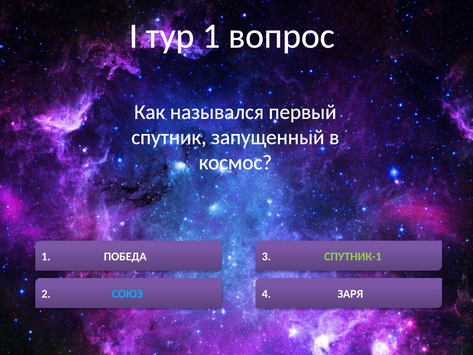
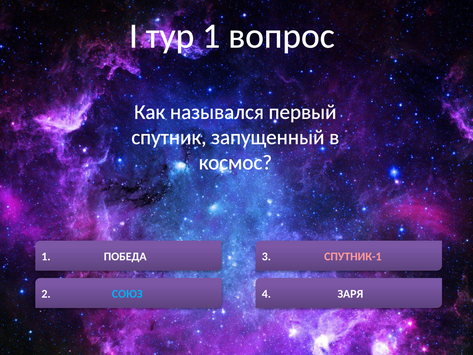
СПУТНИК-1 colour: light green -> pink
